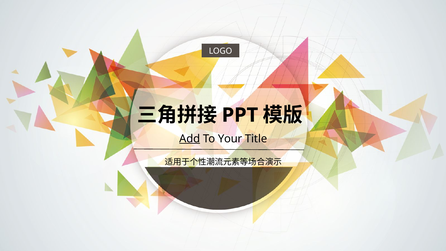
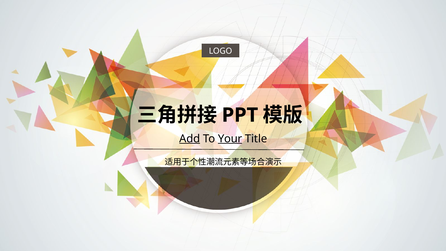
Your underline: none -> present
